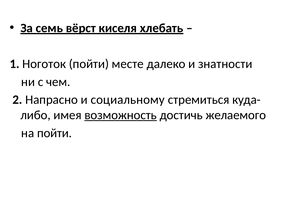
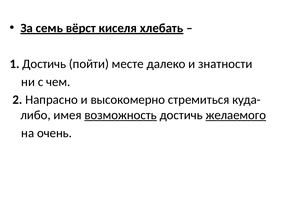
1 Ноготок: Ноготок -> Достичь
социальному: социальному -> высокомерно
желаемого underline: none -> present
на пойти: пойти -> очень
